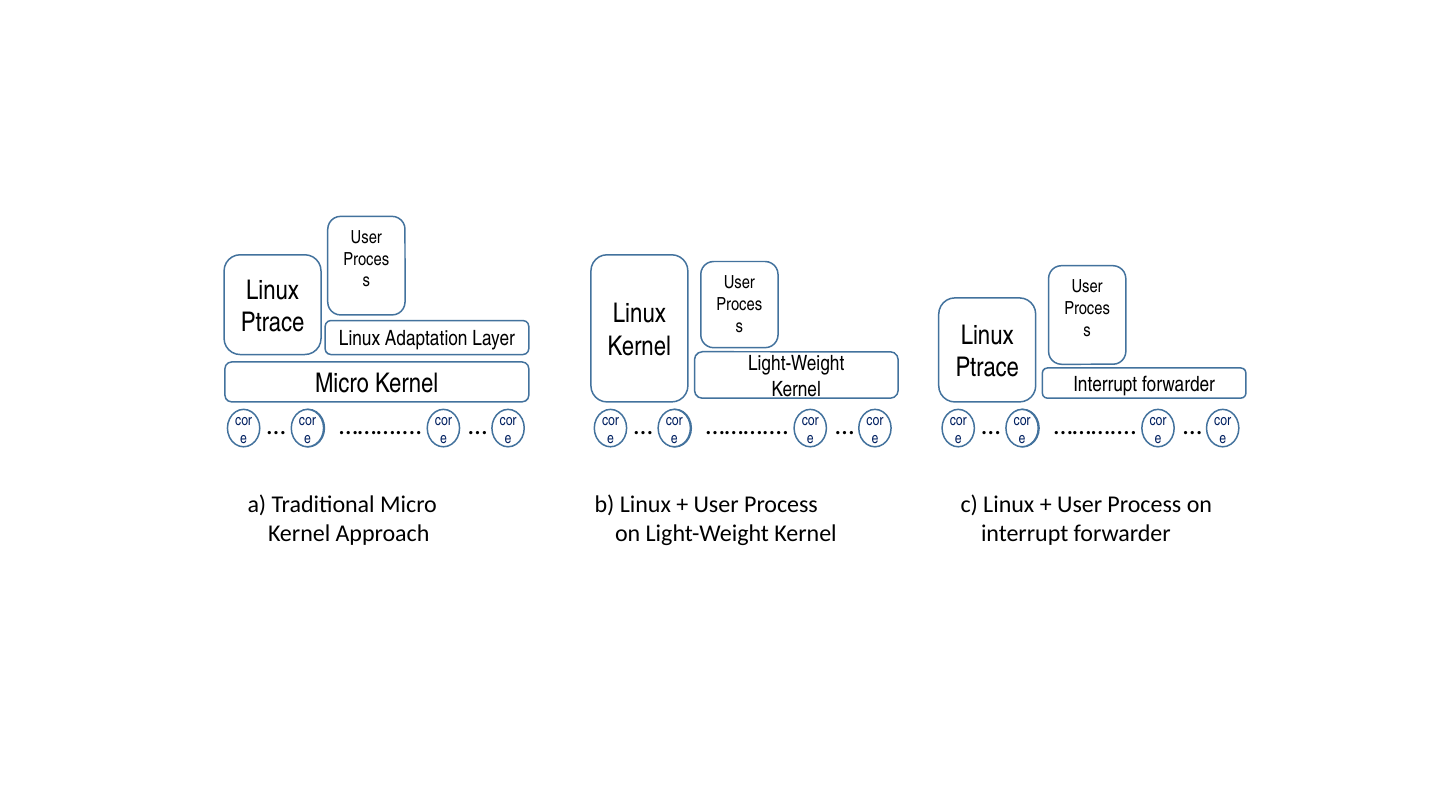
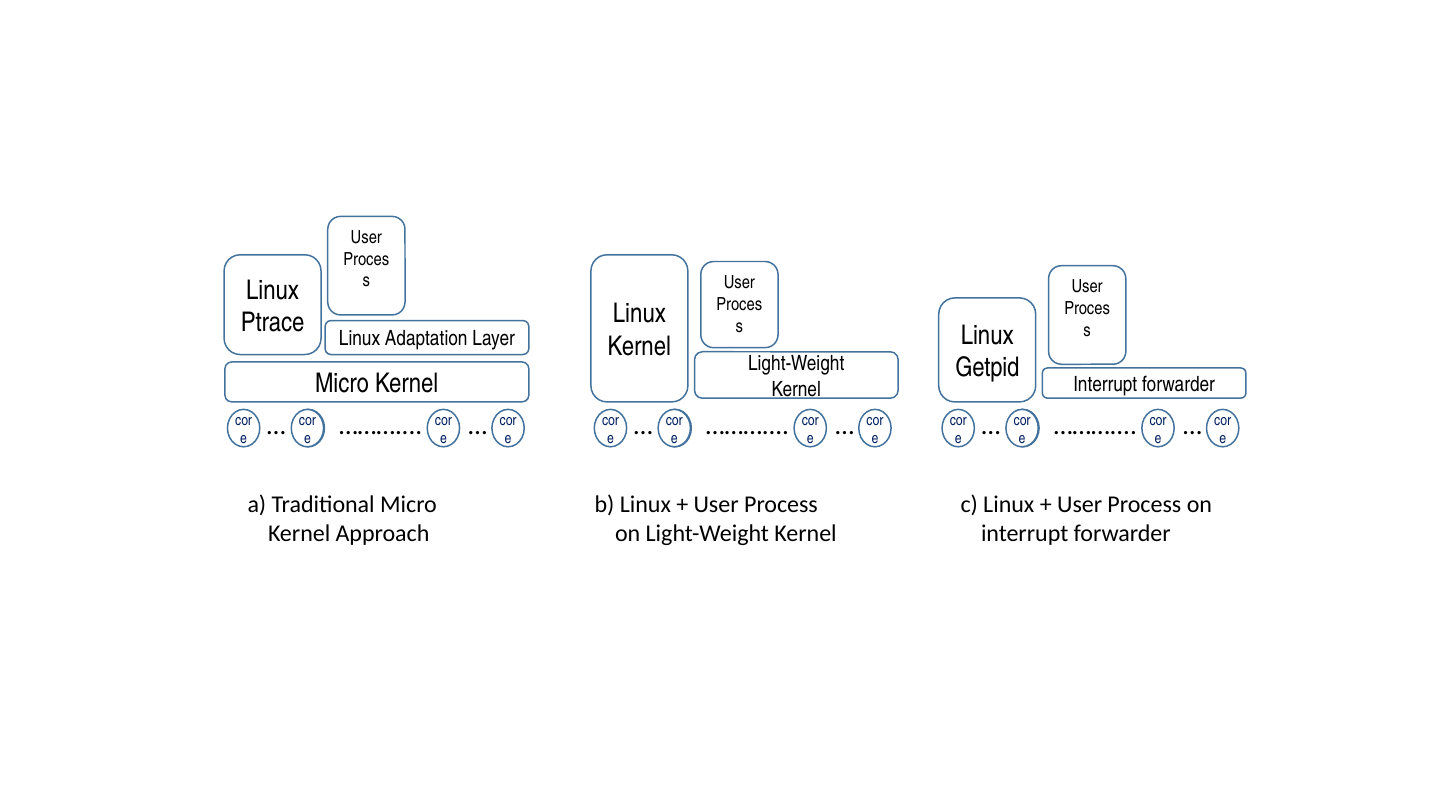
Ptrace at (987, 368): Ptrace -> Getpid
